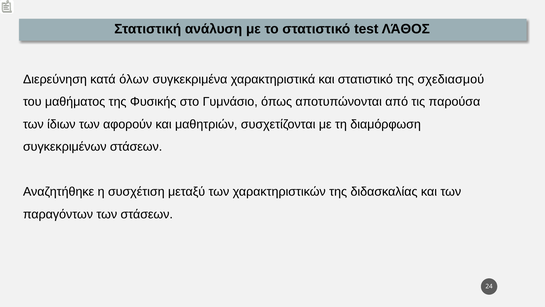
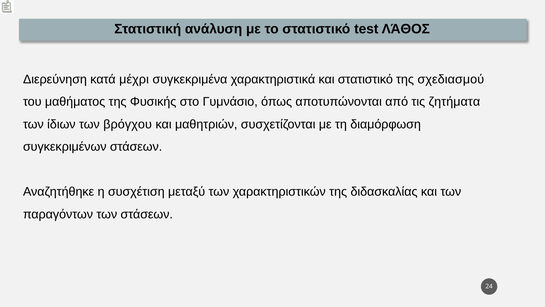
όλων: όλων -> μέχρι
παρούσα: παρούσα -> ζητήματα
αφορούν: αφορούν -> βρόγχου
